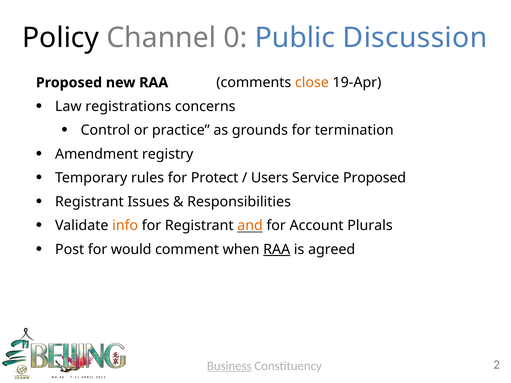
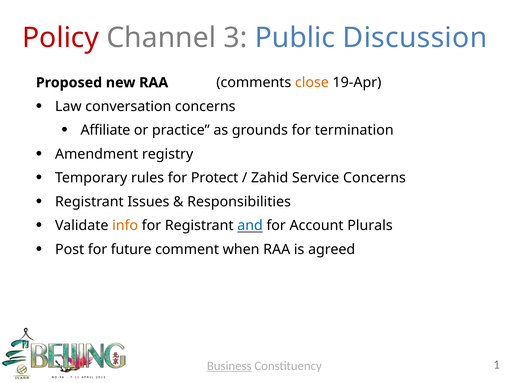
Policy colour: black -> red
0: 0 -> 3
registrations: registrations -> conversation
Control: Control -> Affiliate
Users: Users -> Zahid
Service Proposed: Proposed -> Concerns
and colour: orange -> blue
would: would -> future
RAA at (277, 250) underline: present -> none
2: 2 -> 1
